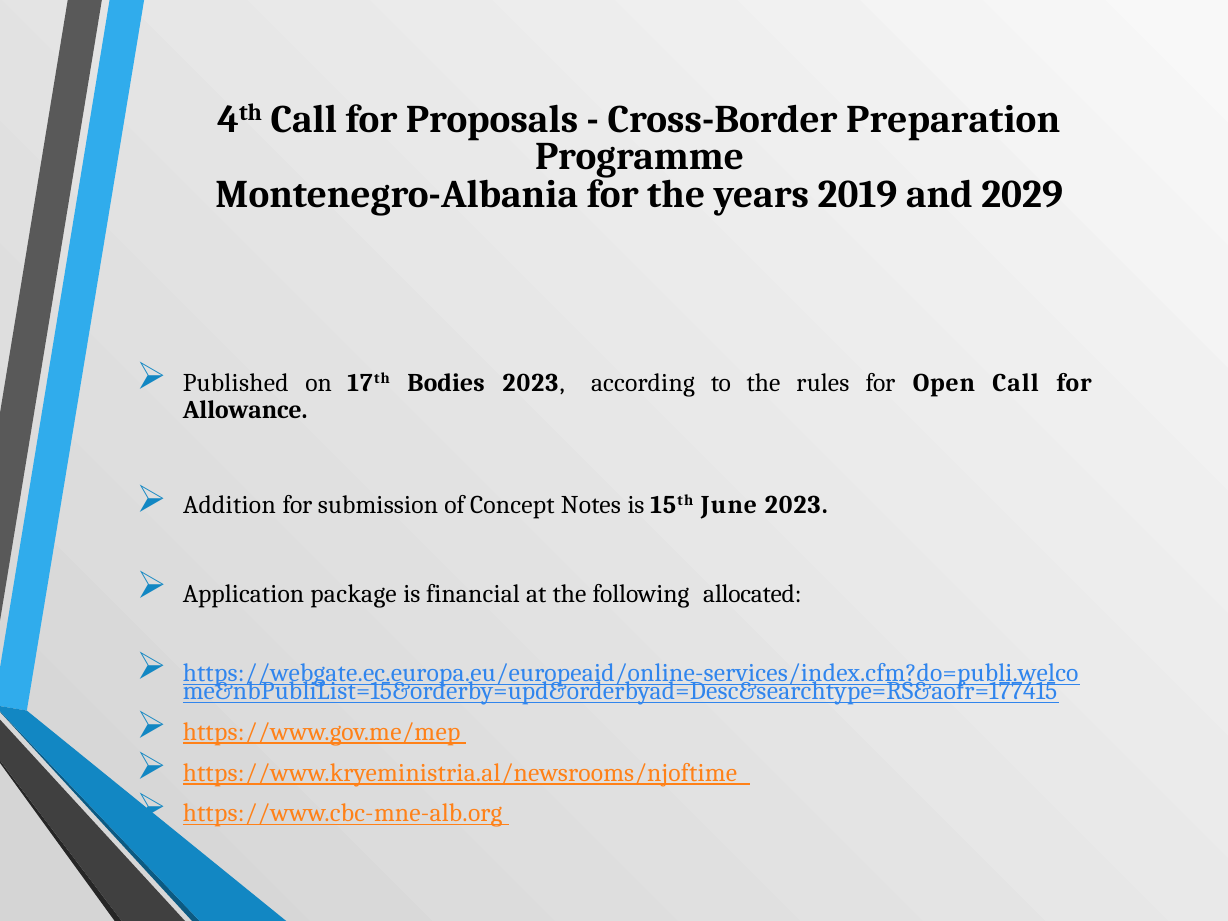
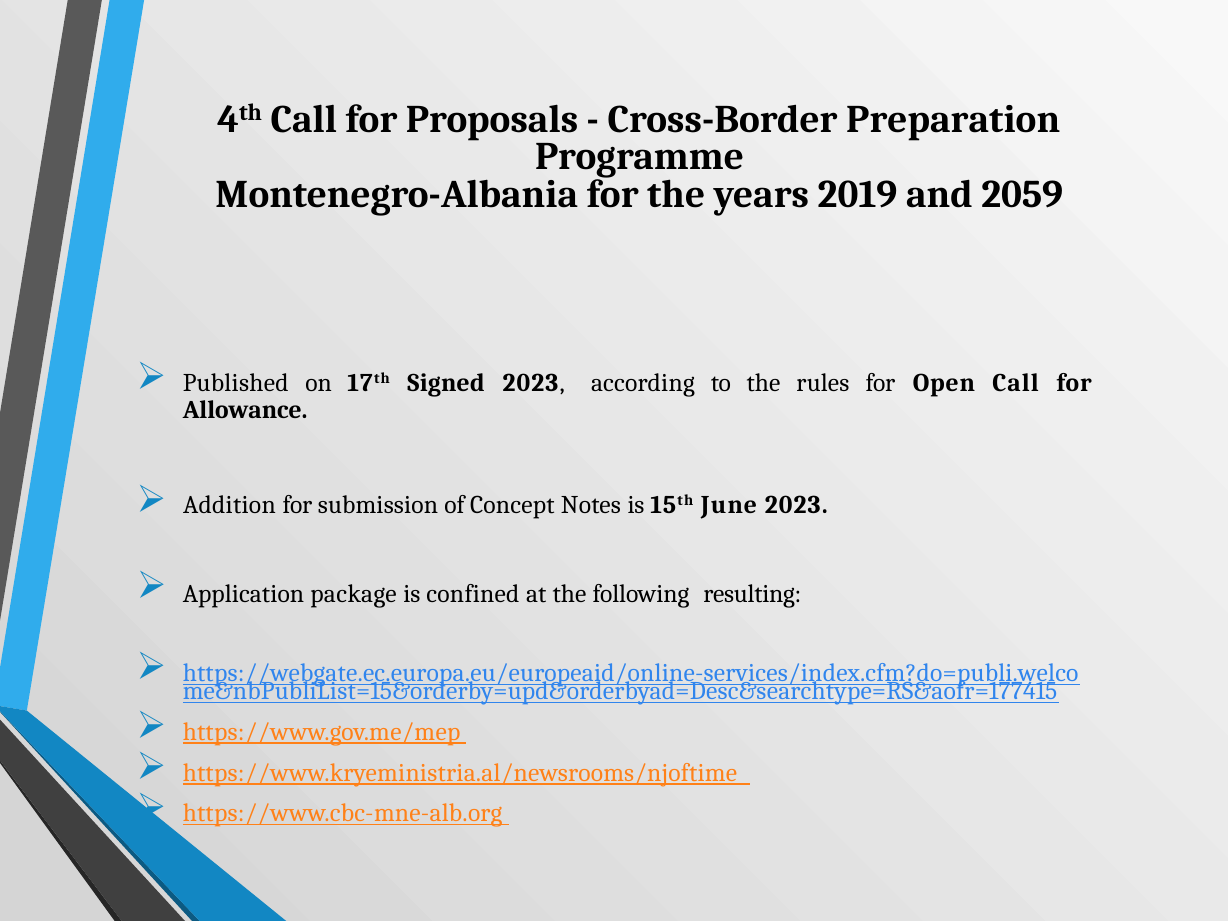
2029: 2029 -> 2059
Bodies: Bodies -> Signed
financial: financial -> confined
allocated: allocated -> resulting
